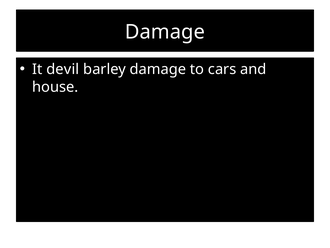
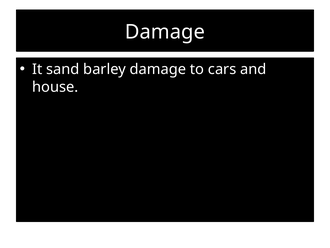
devil: devil -> sand
